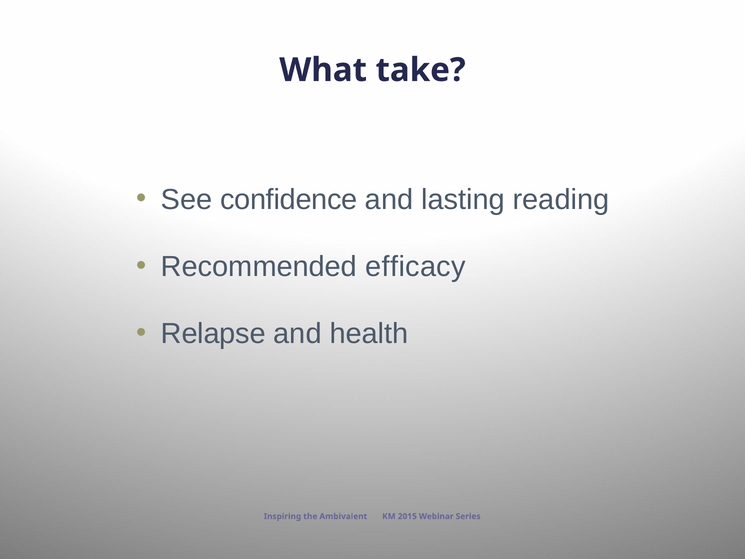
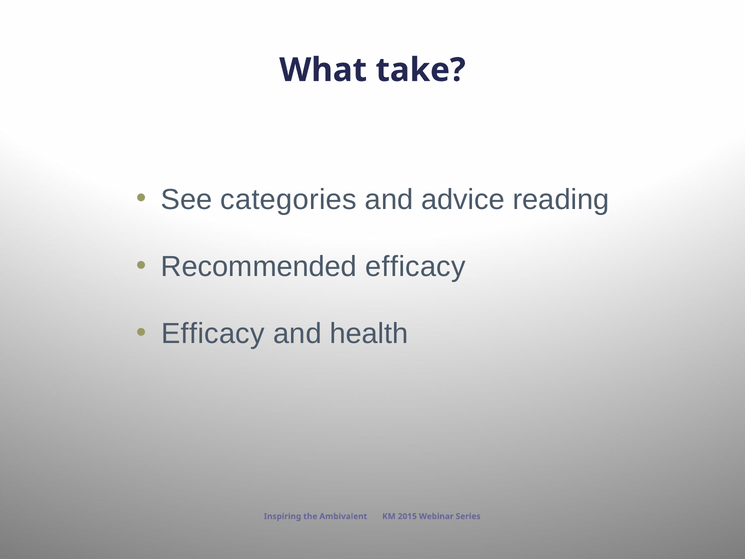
confidence: confidence -> categories
lasting: lasting -> advice
Relapse at (213, 334): Relapse -> Efficacy
